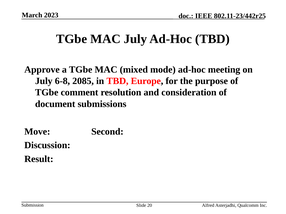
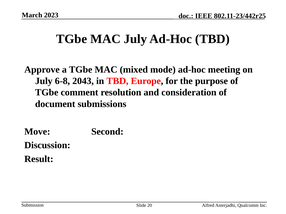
2085: 2085 -> 2043
